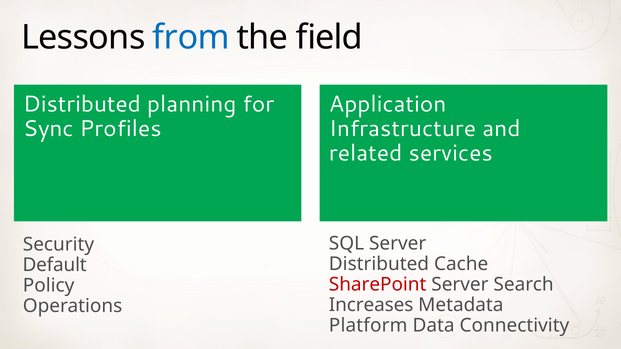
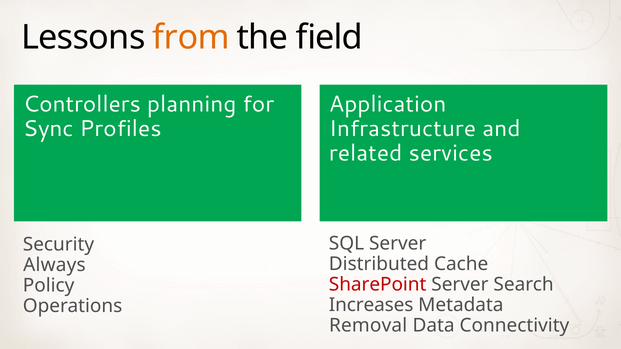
from colour: blue -> orange
Distributed at (82, 104): Distributed -> Controllers
Default: Default -> Always
Platform: Platform -> Removal
